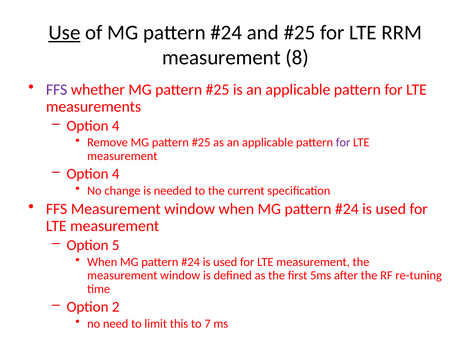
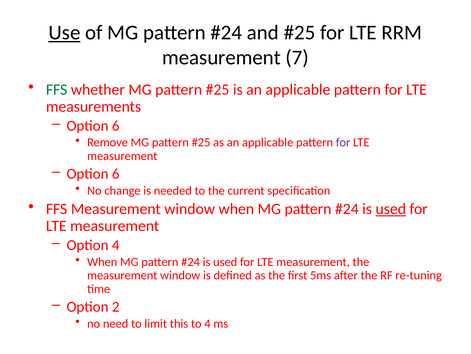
8: 8 -> 7
FFS at (57, 89) colour: purple -> green
4 at (116, 125): 4 -> 6
4 at (116, 173): 4 -> 6
used at (391, 209) underline: none -> present
Option 5: 5 -> 4
to 7: 7 -> 4
